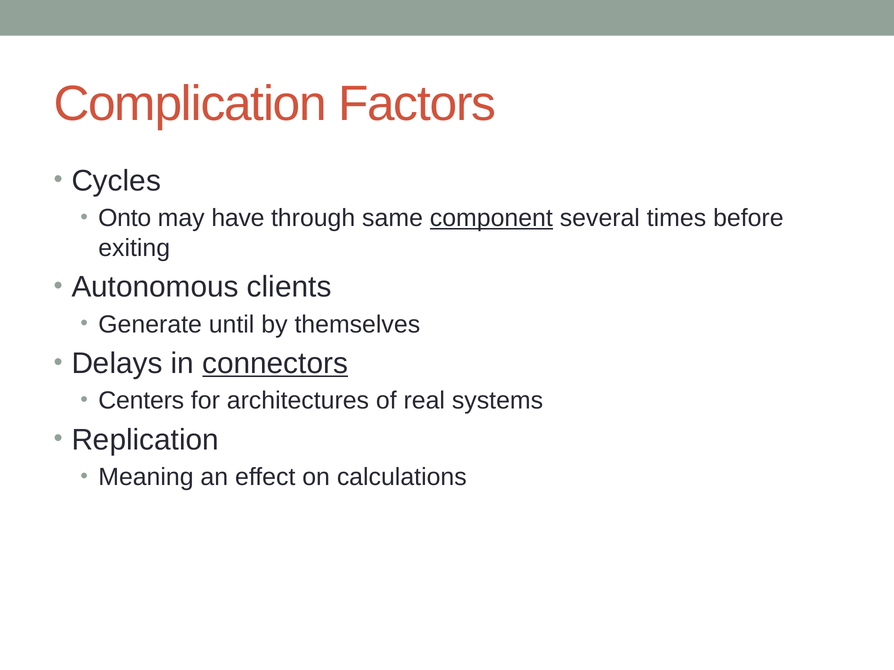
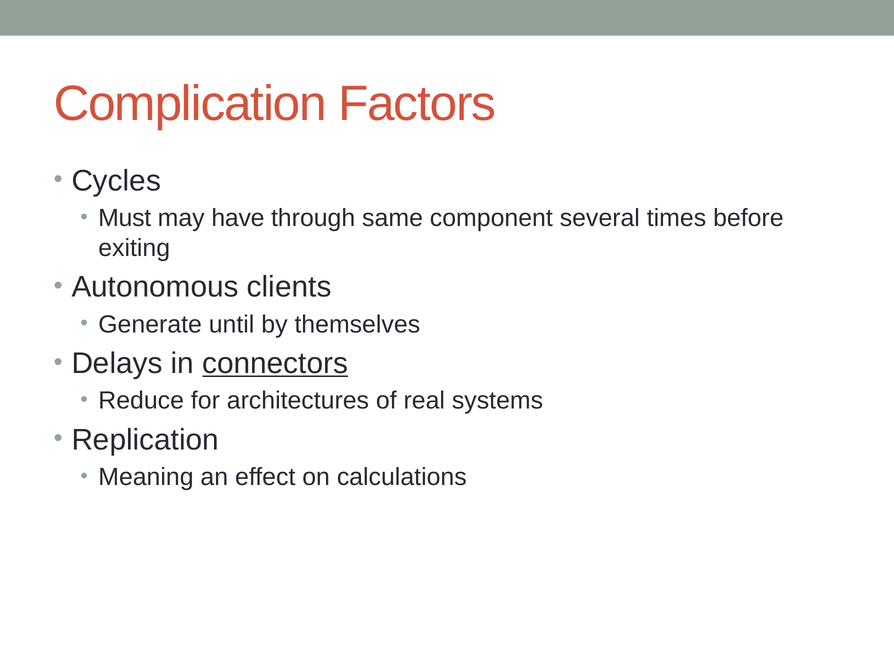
Onto: Onto -> Must
component underline: present -> none
Centers: Centers -> Reduce
